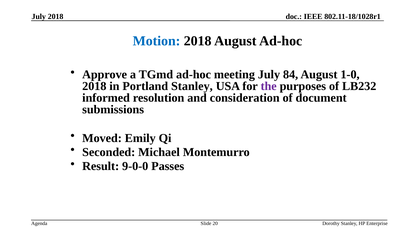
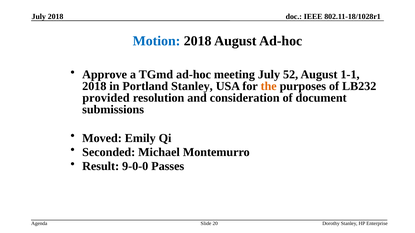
84: 84 -> 52
1-0: 1-0 -> 1-1
the colour: purple -> orange
informed: informed -> provided
